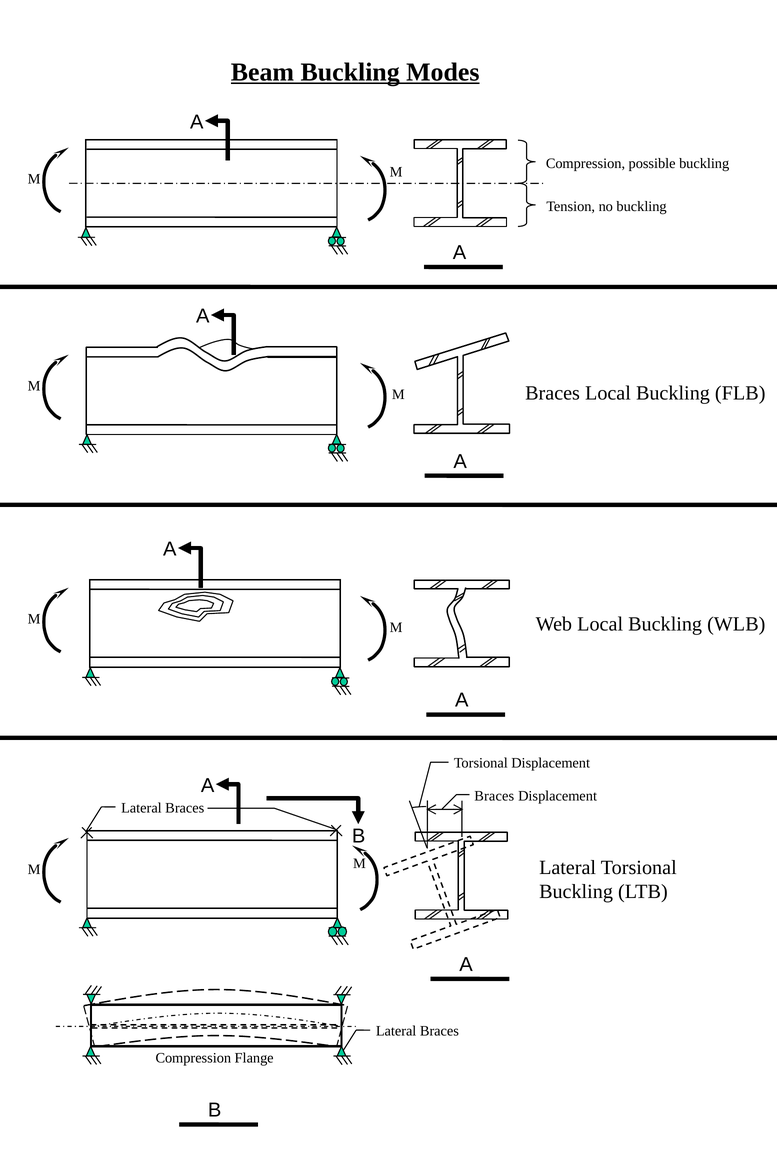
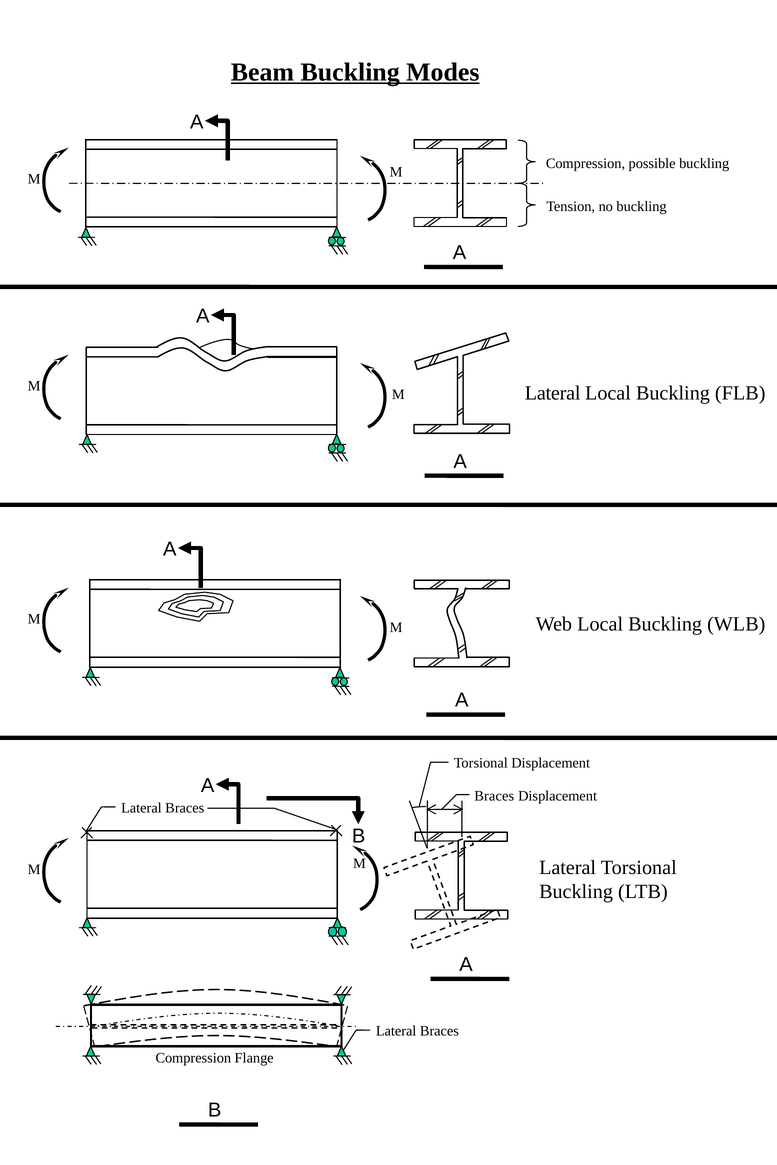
Braces at (553, 393): Braces -> Lateral
